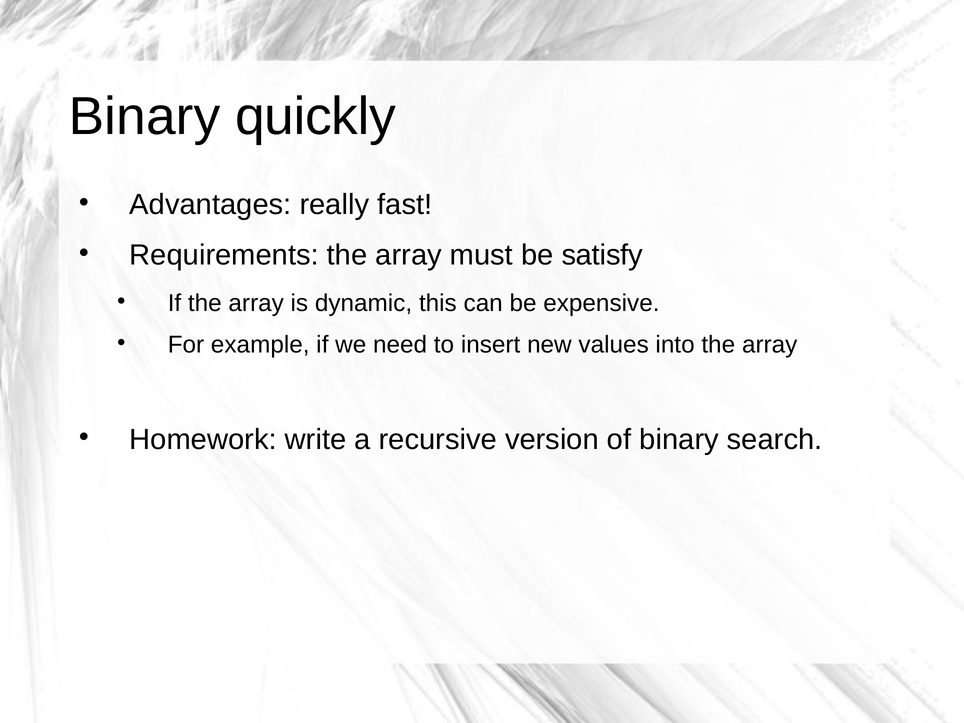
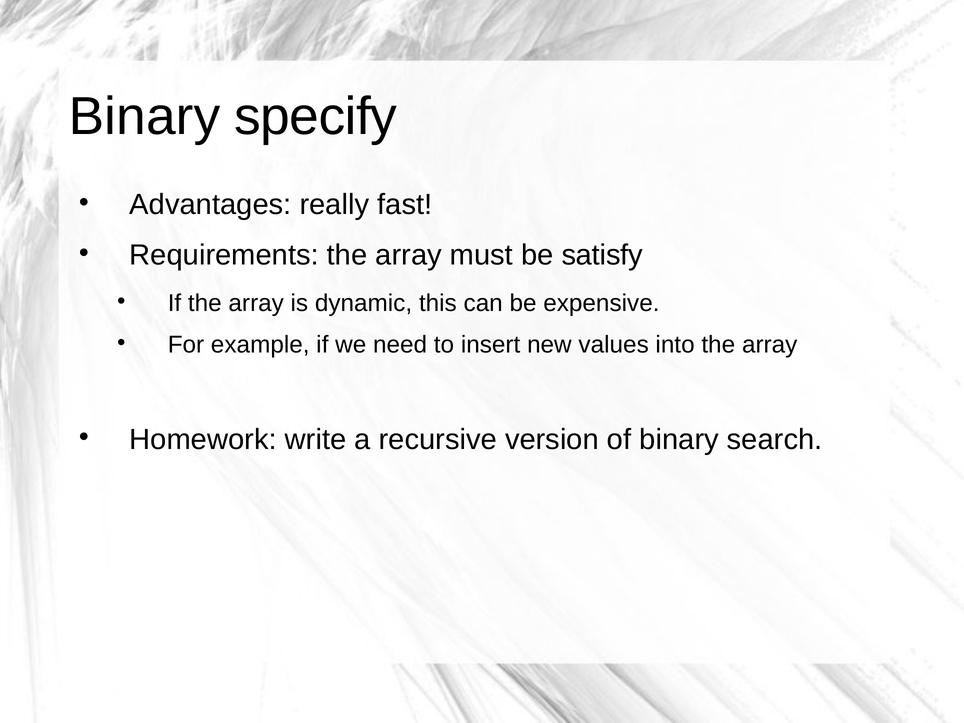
quickly: quickly -> specify
